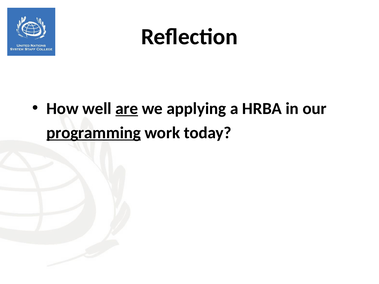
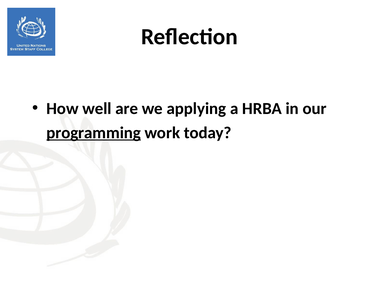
are underline: present -> none
